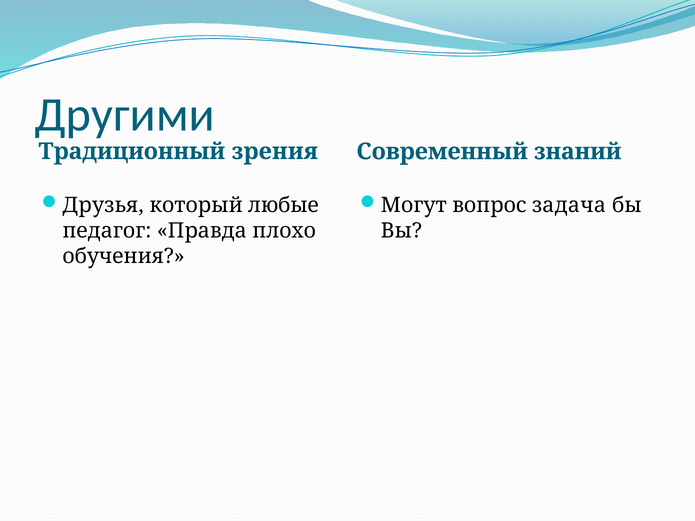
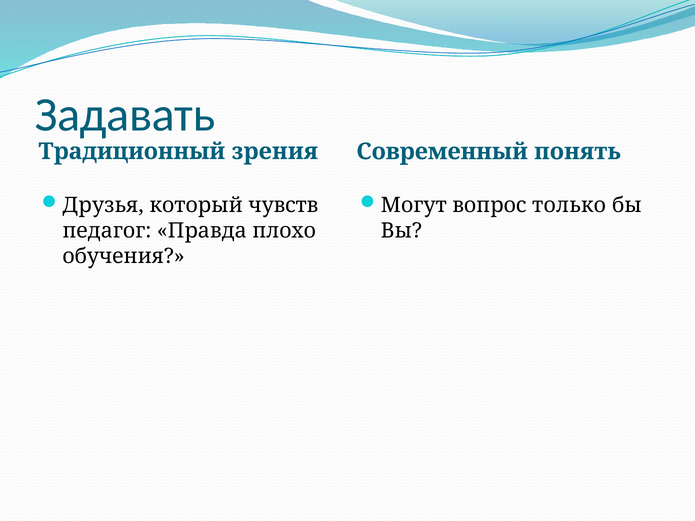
Другими: Другими -> Задавать
знаний: знаний -> понять
любые: любые -> чувств
задача: задача -> только
